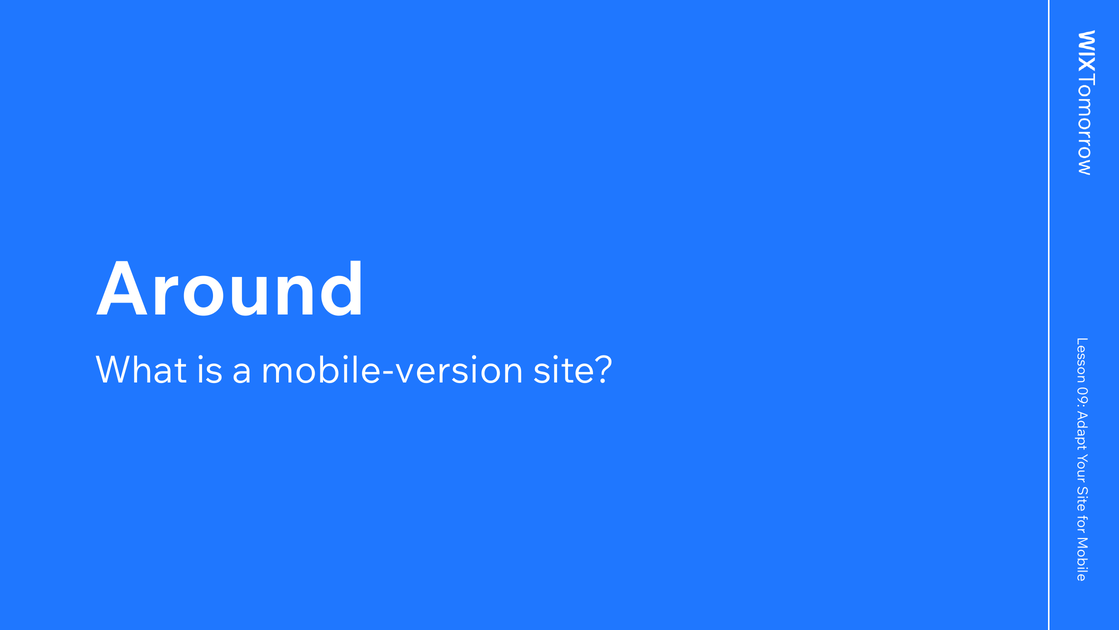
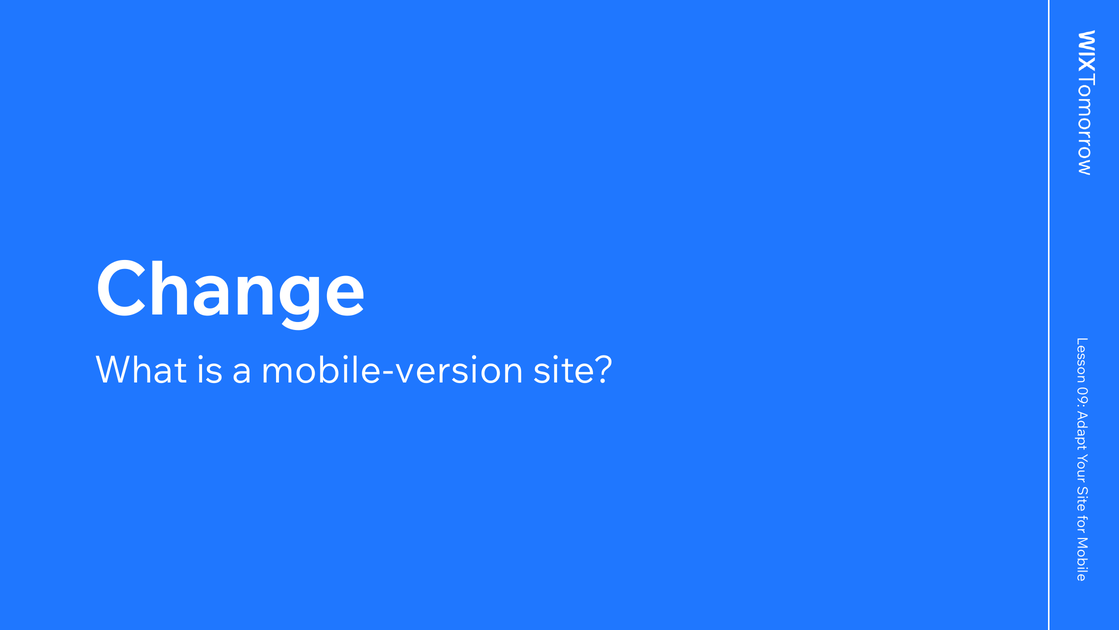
Around: Around -> Change
